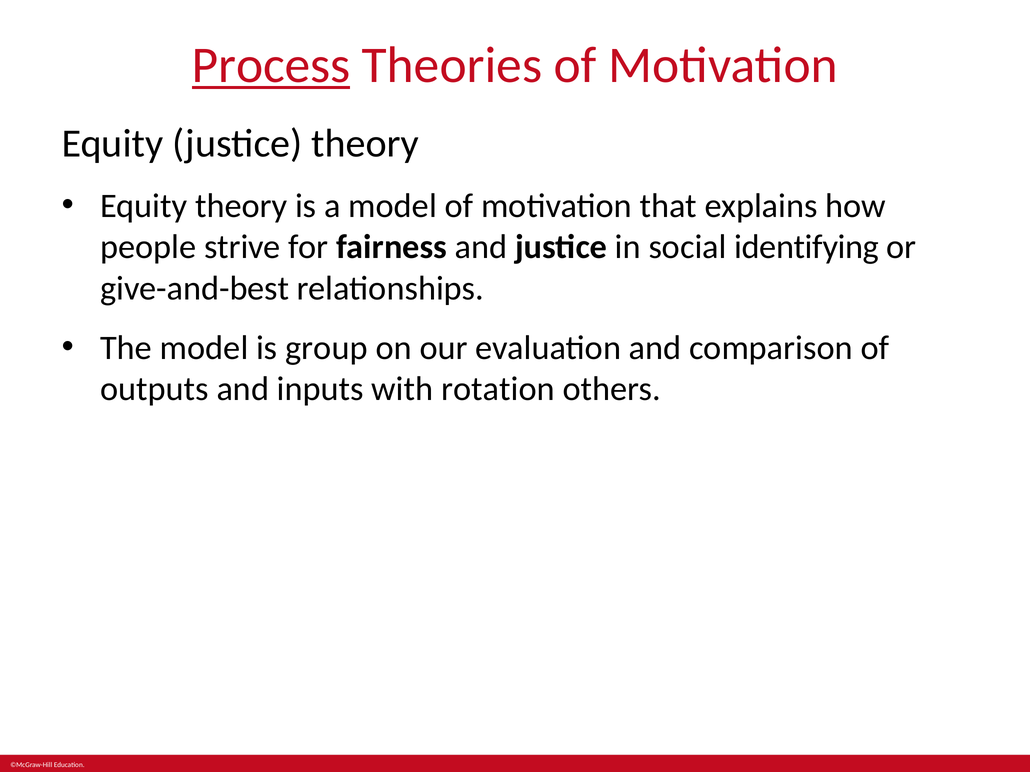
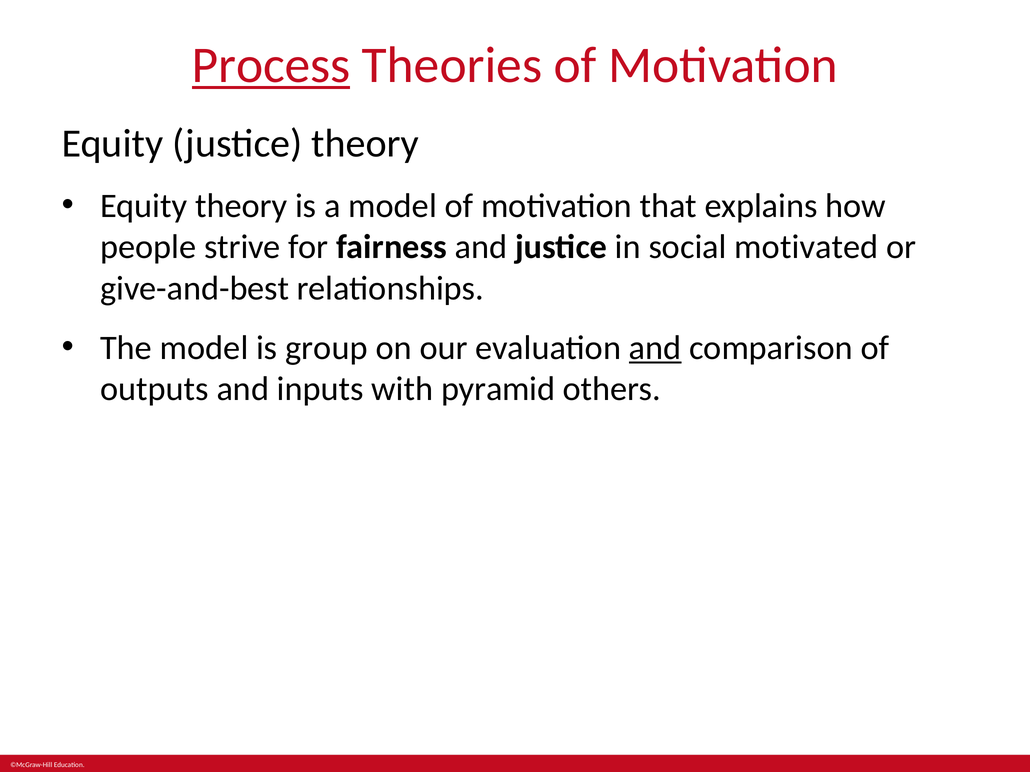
identifying: identifying -> motivated
and at (655, 348) underline: none -> present
rotation: rotation -> pyramid
